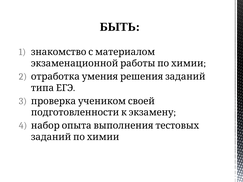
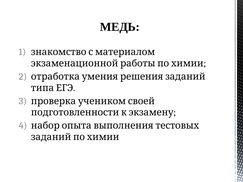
БЫТЬ: БЫТЬ -> МЕДЬ
